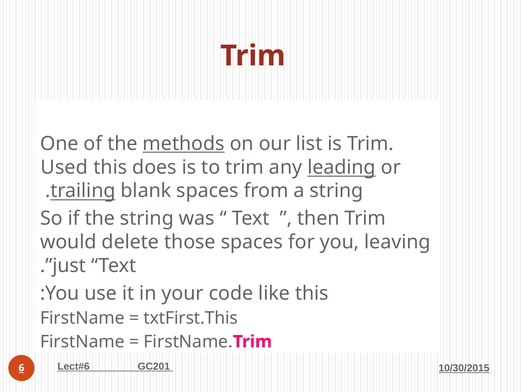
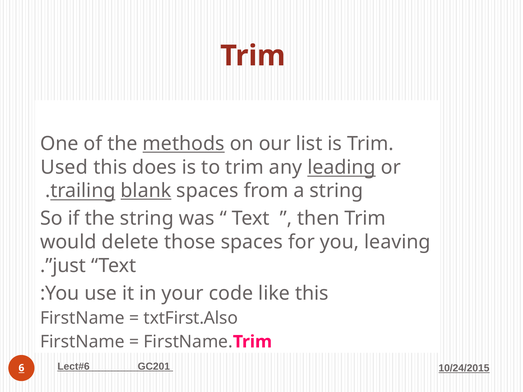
blank underline: none -> present
txtFirst.This: txtFirst.This -> txtFirst.Also
10/30/2015: 10/30/2015 -> 10/24/2015
